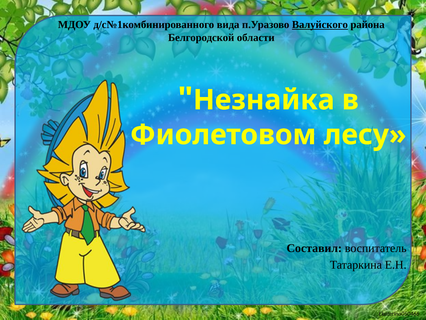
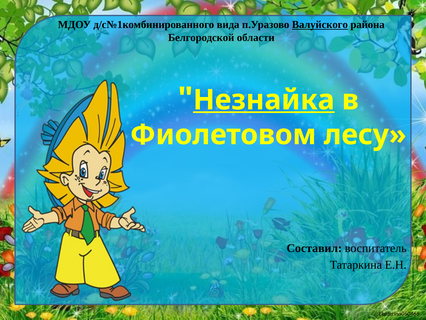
Незнайка underline: none -> present
